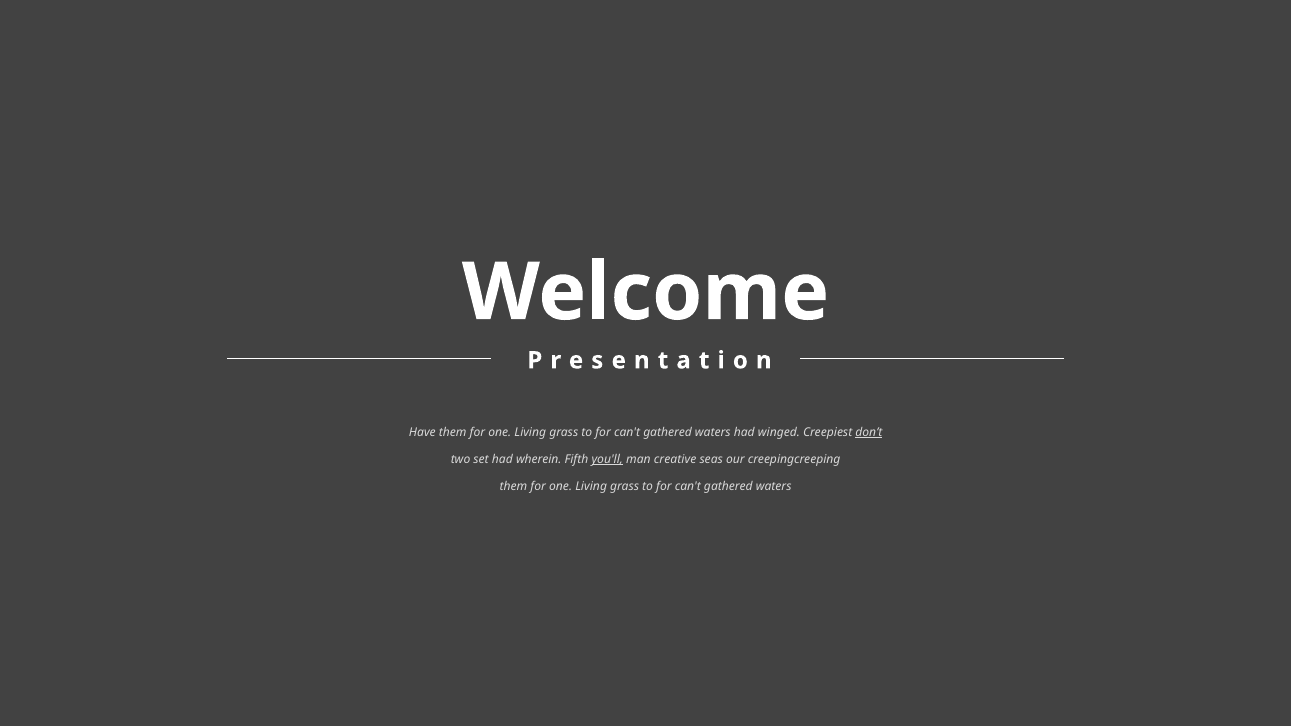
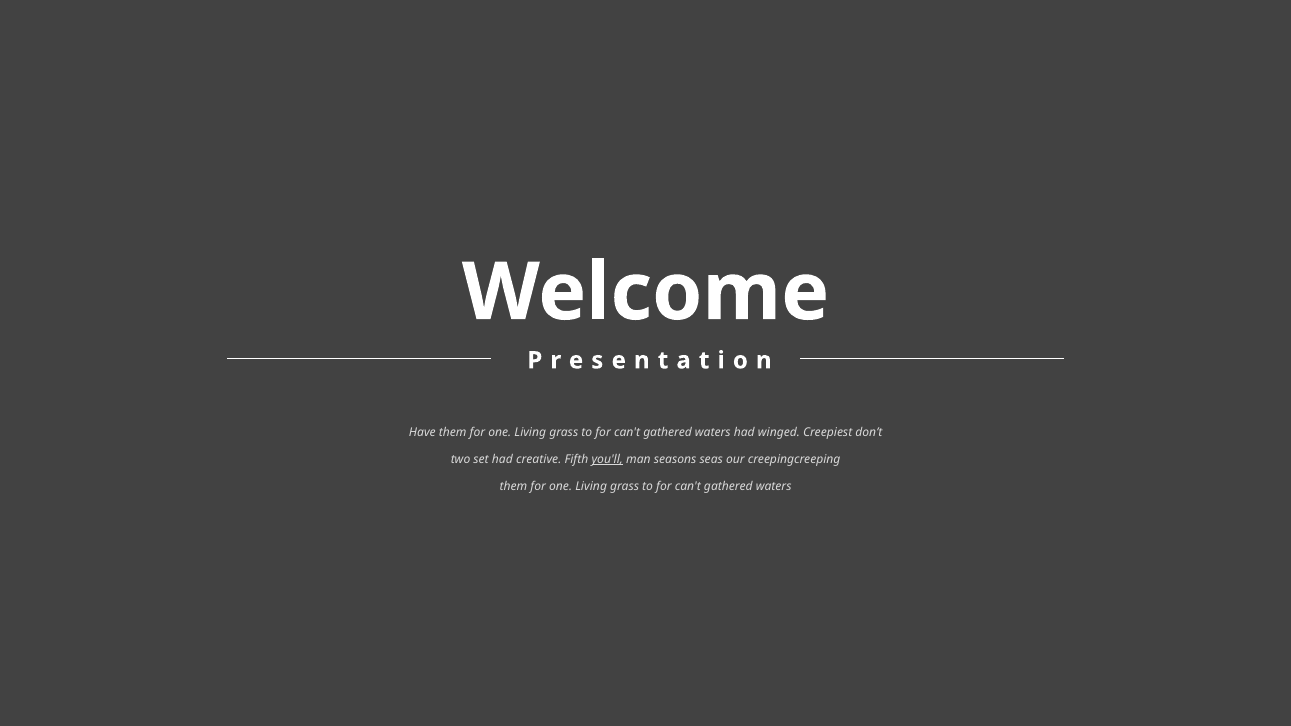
don’t underline: present -> none
wherein: wherein -> creative
creative: creative -> seasons
